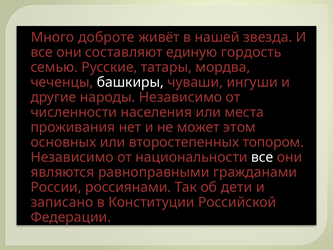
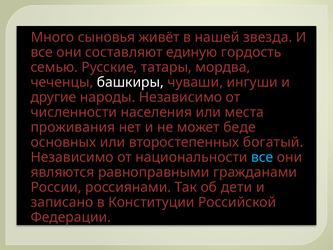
доброте: доброте -> сыновья
этом: этом -> беде
топором: топором -> богатый
все at (262, 157) colour: white -> light blue
